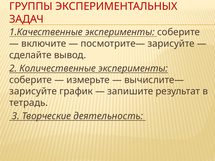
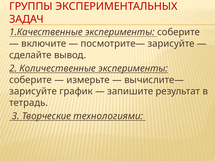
деятельность: деятельность -> технологиями
